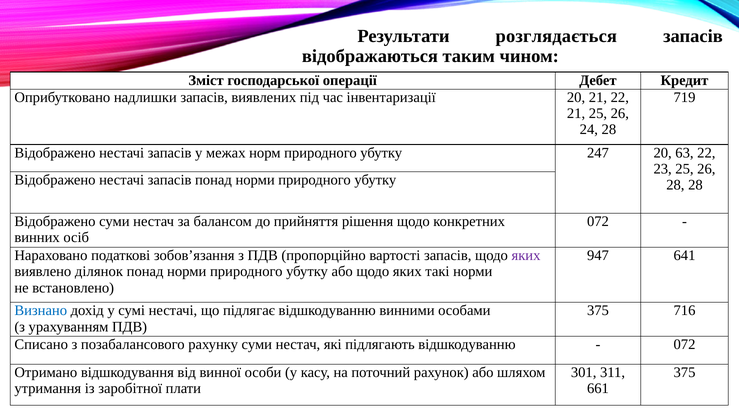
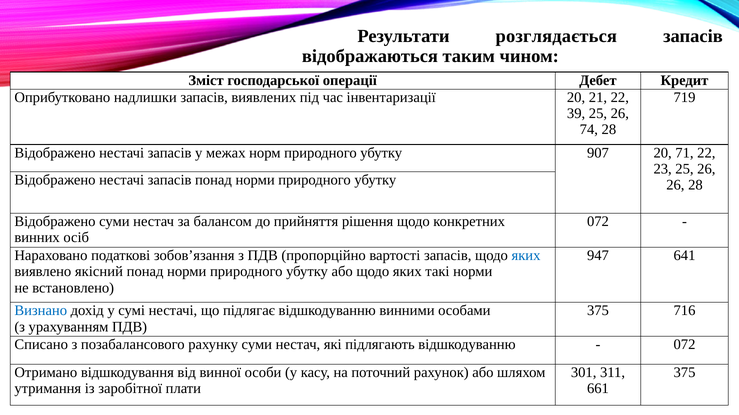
21 at (576, 114): 21 -> 39
24: 24 -> 74
247: 247 -> 907
63: 63 -> 71
28 at (675, 185): 28 -> 26
яких at (526, 256) colour: purple -> blue
ділянок: ділянок -> якісний
